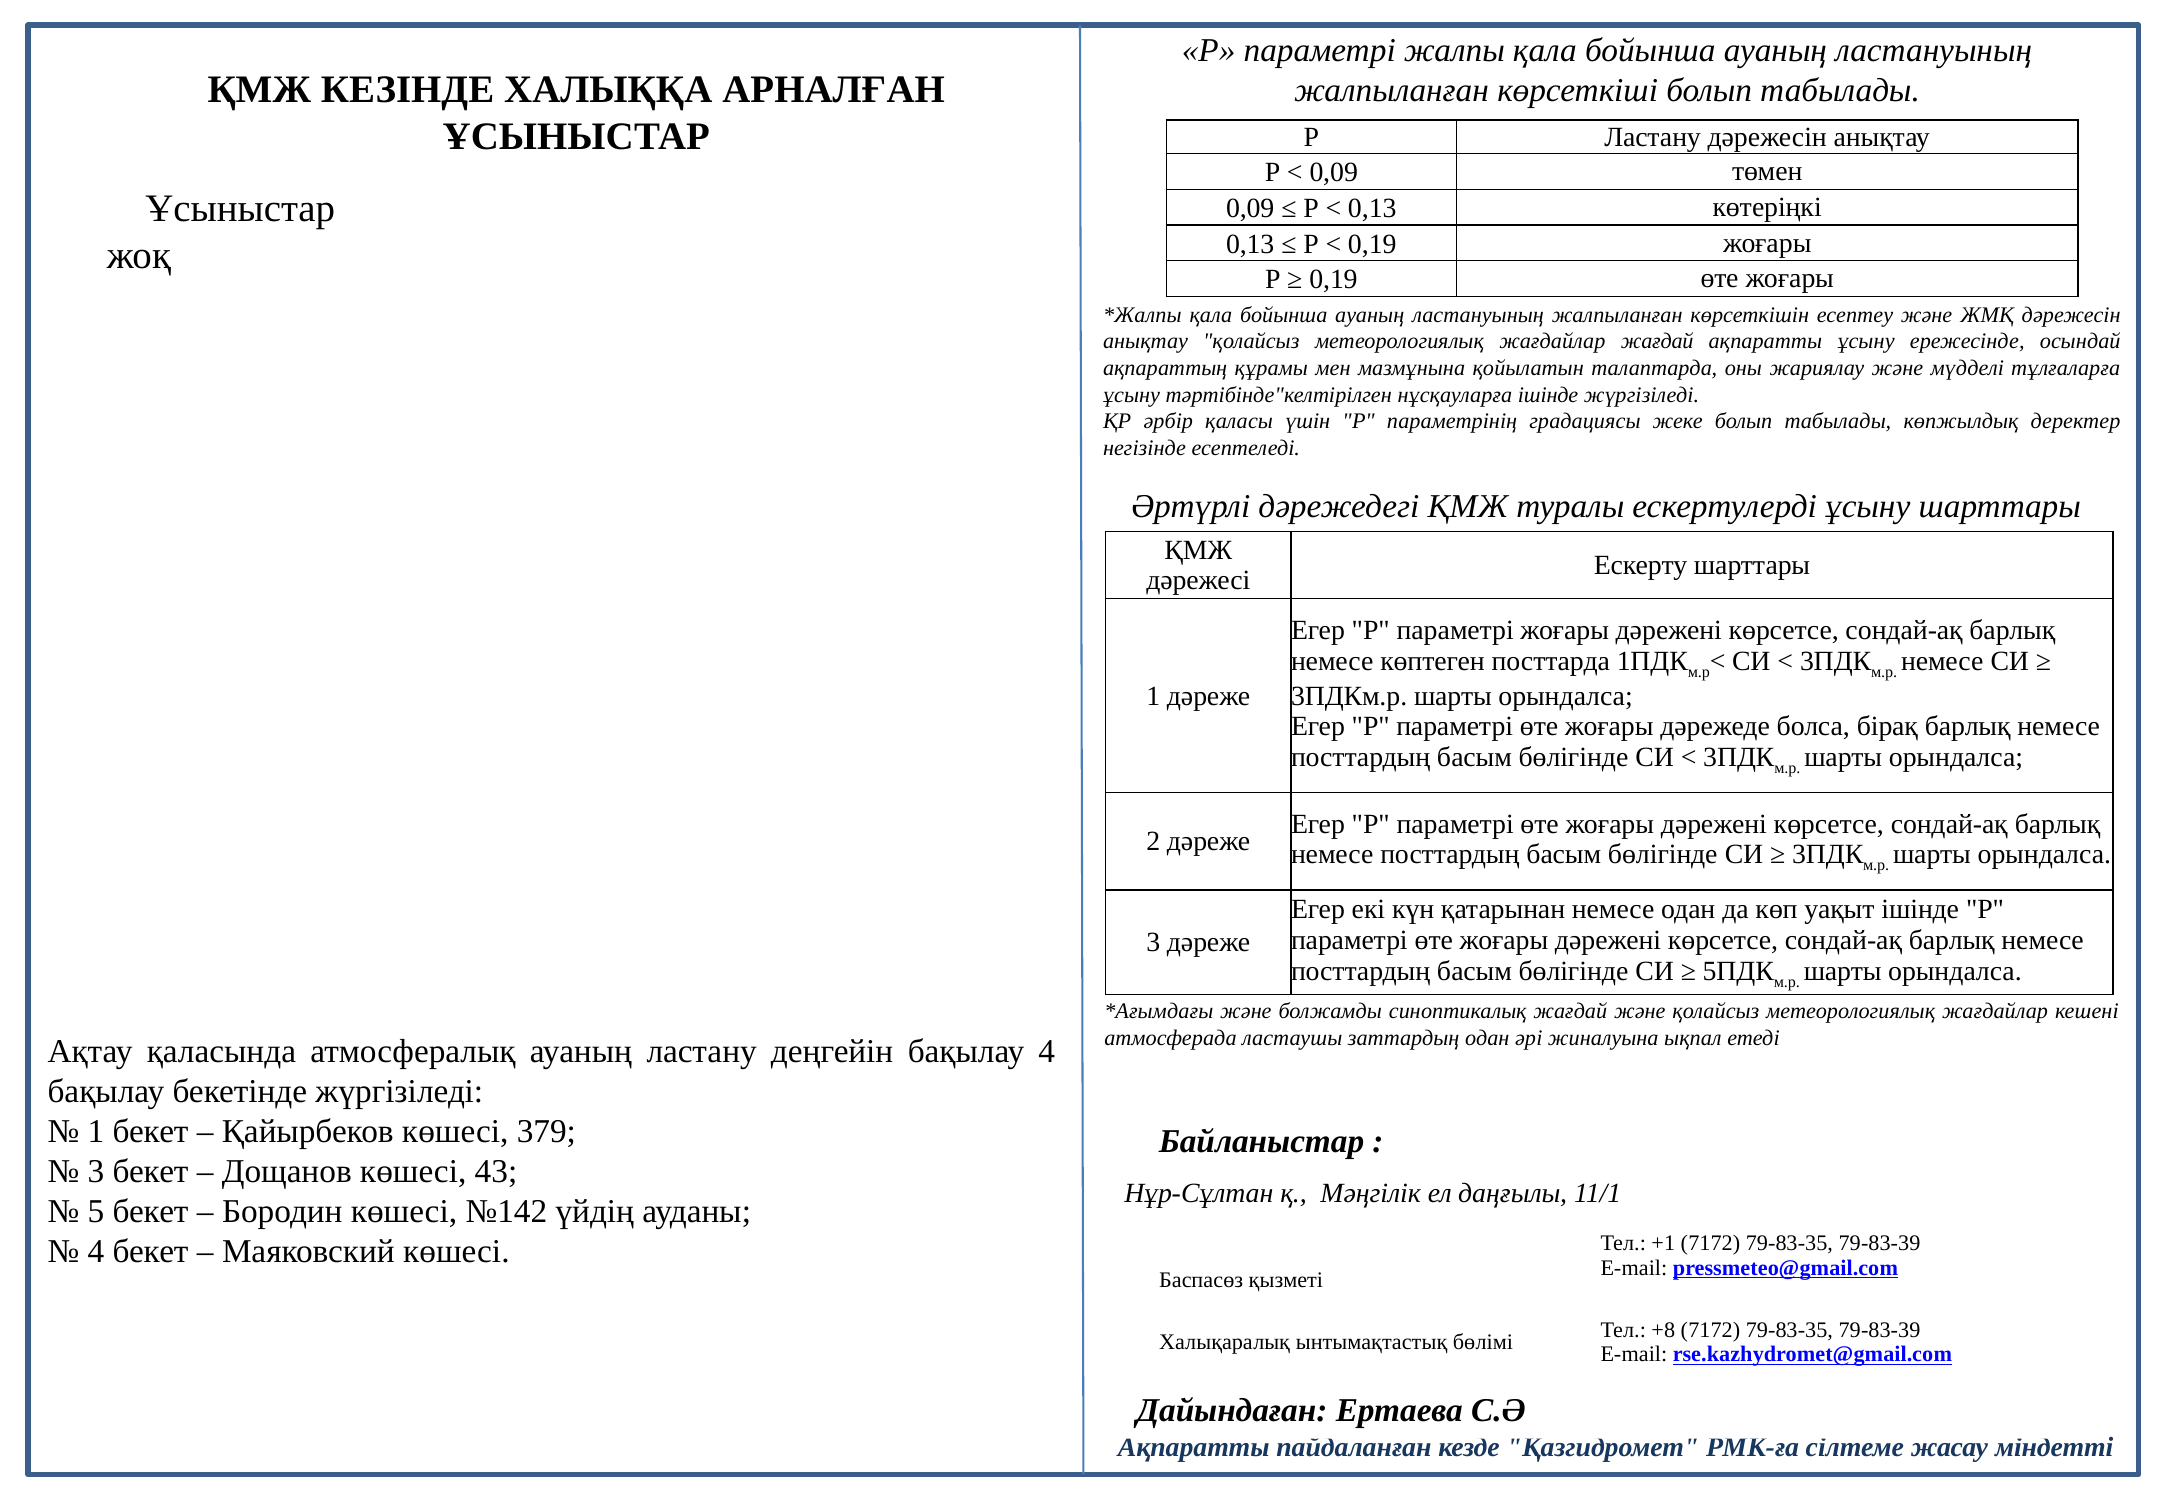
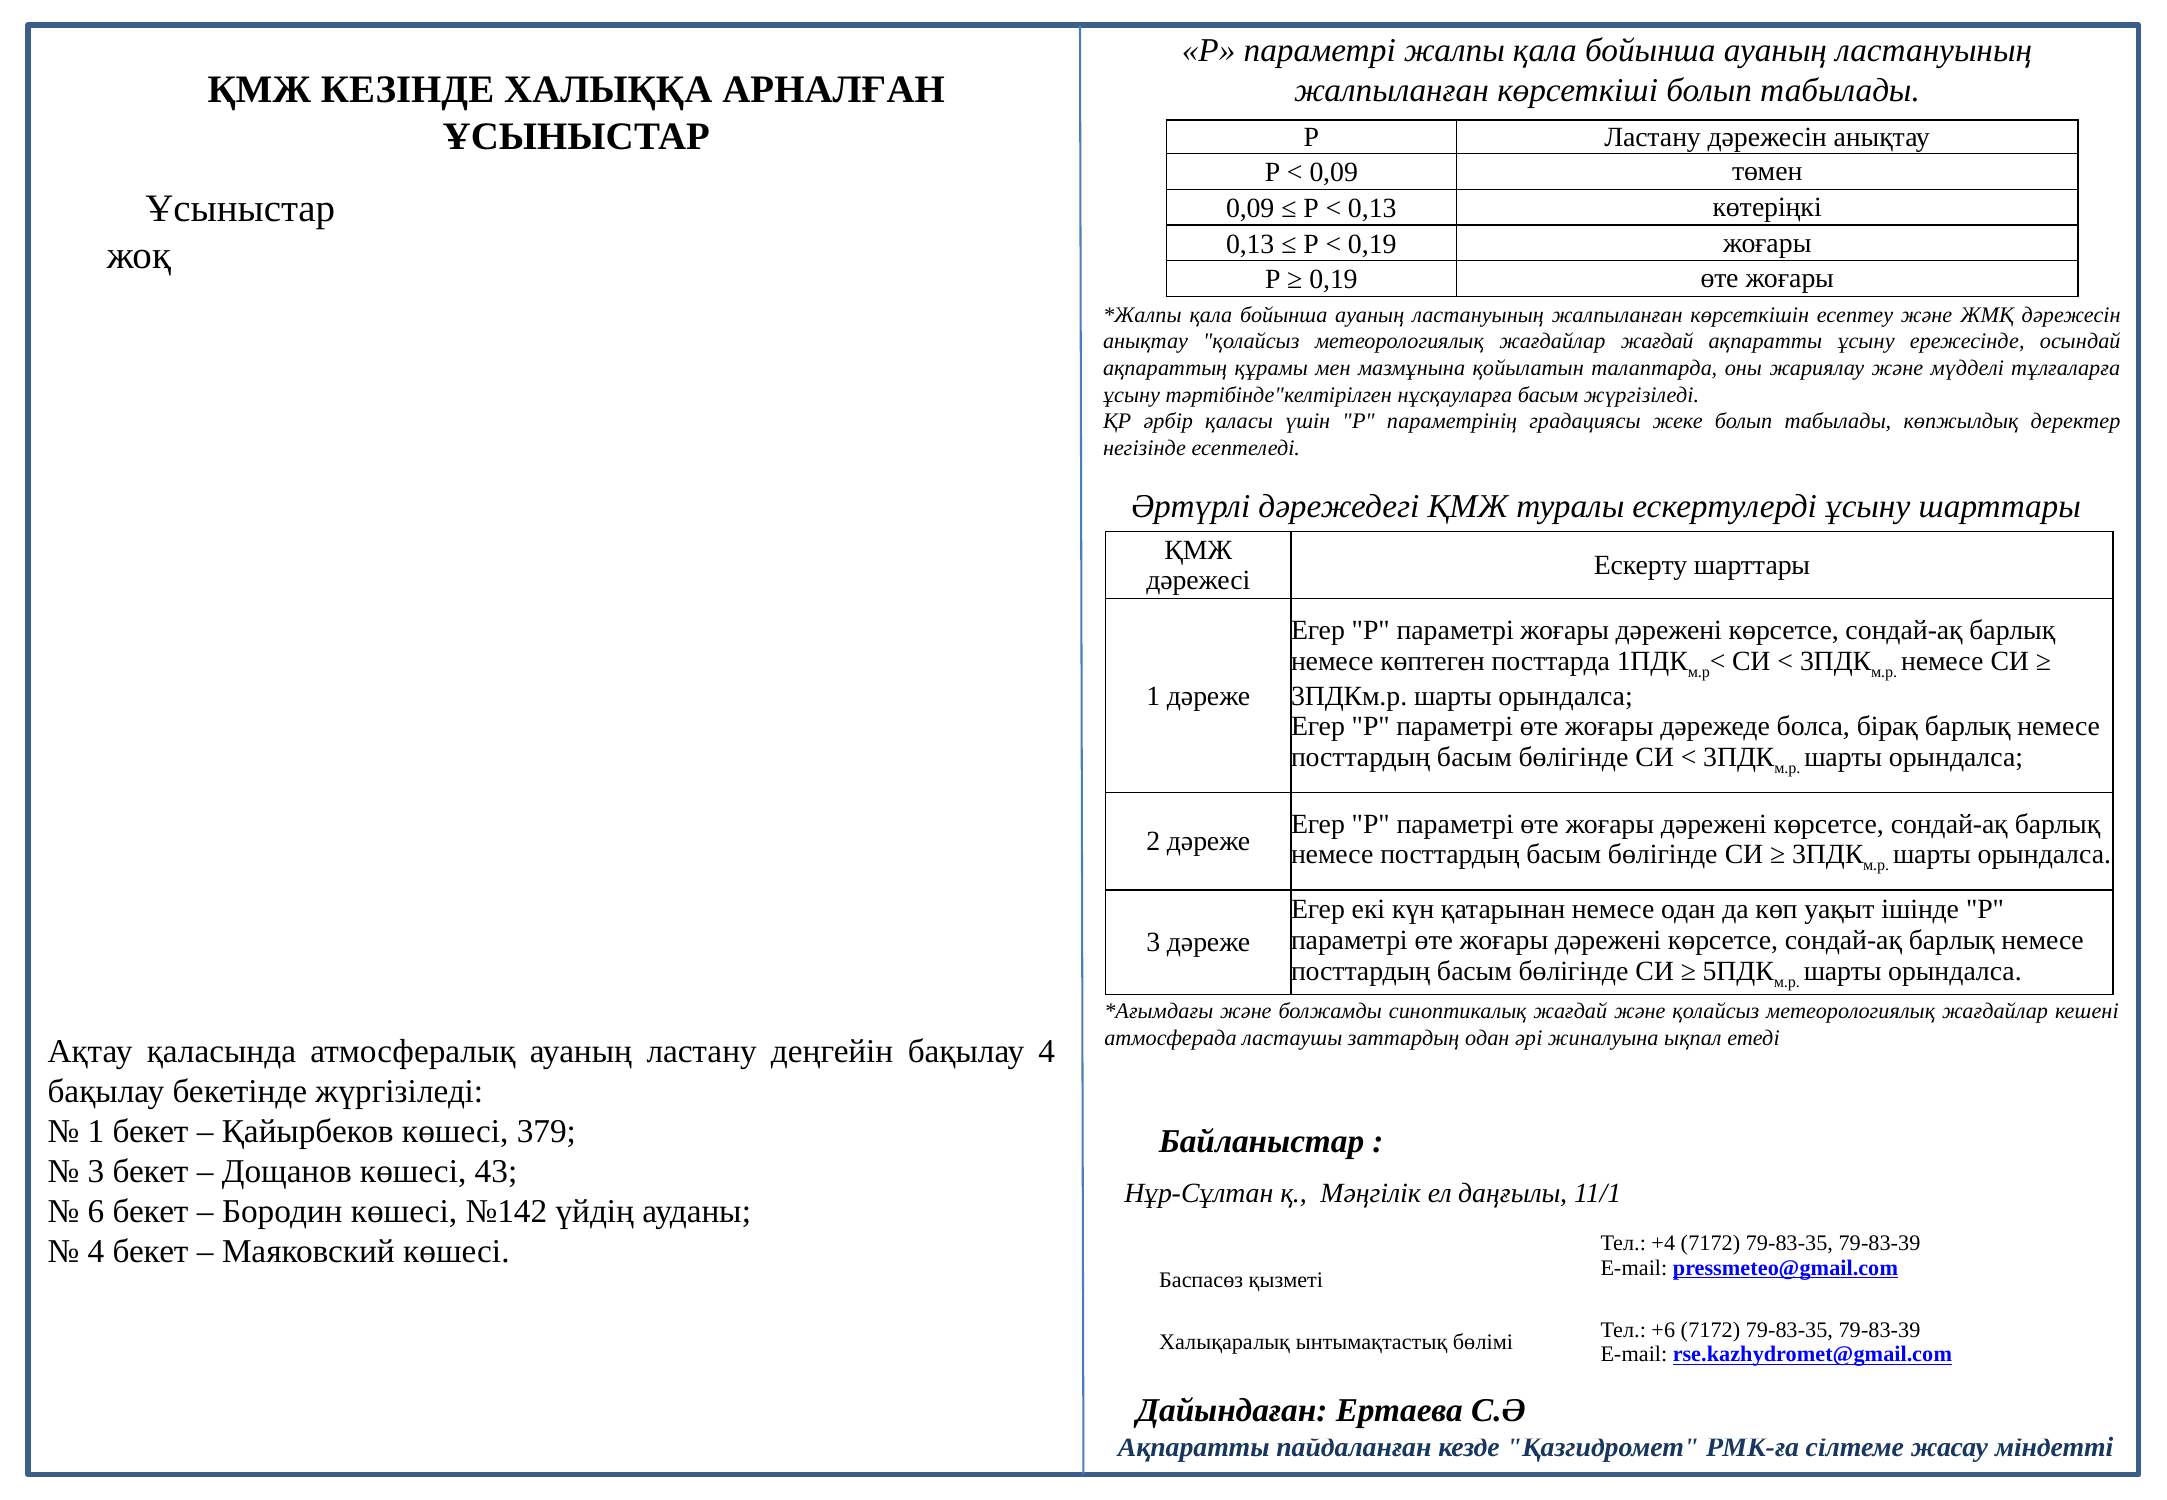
нұсқауларға ішінде: ішінде -> басым
5: 5 -> 6
+1: +1 -> +4
+8: +8 -> +6
